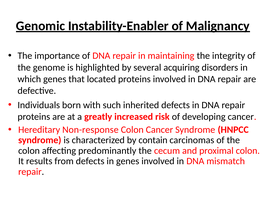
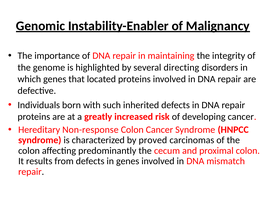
acquiring: acquiring -> directing
contain: contain -> proved
